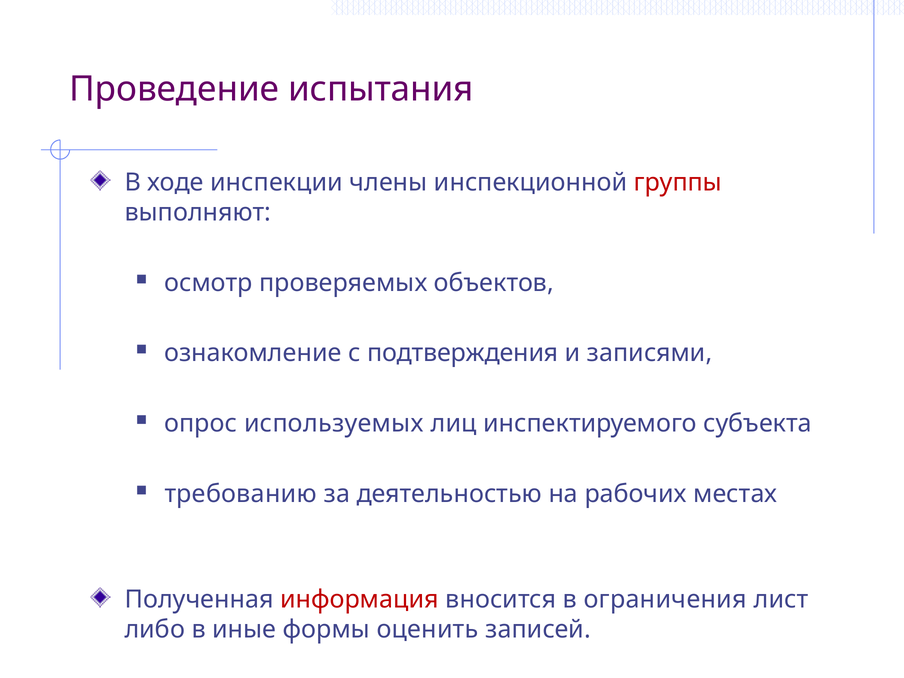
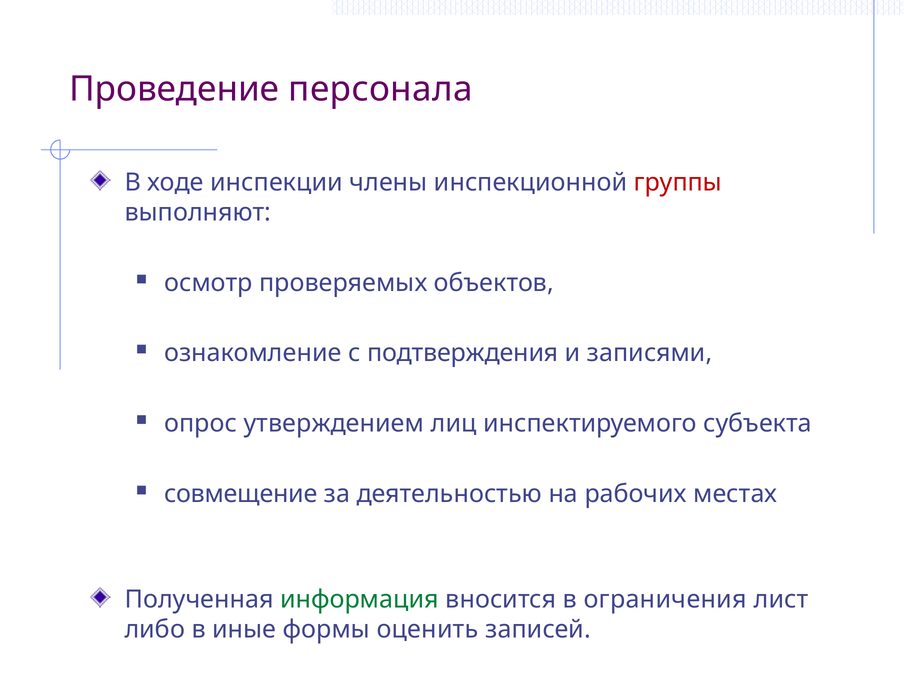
испытания: испытания -> персонала
используемых: используемых -> утверждением
требованию: требованию -> совмещение
информация colour: red -> green
